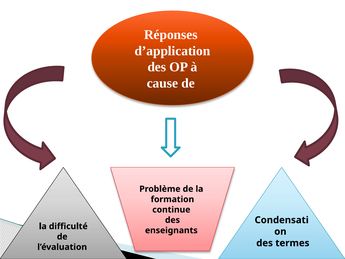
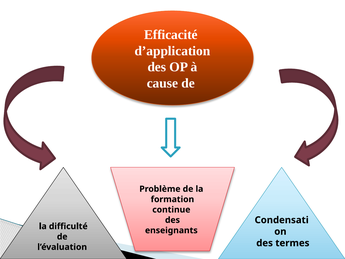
Réponses: Réponses -> Efficacité
